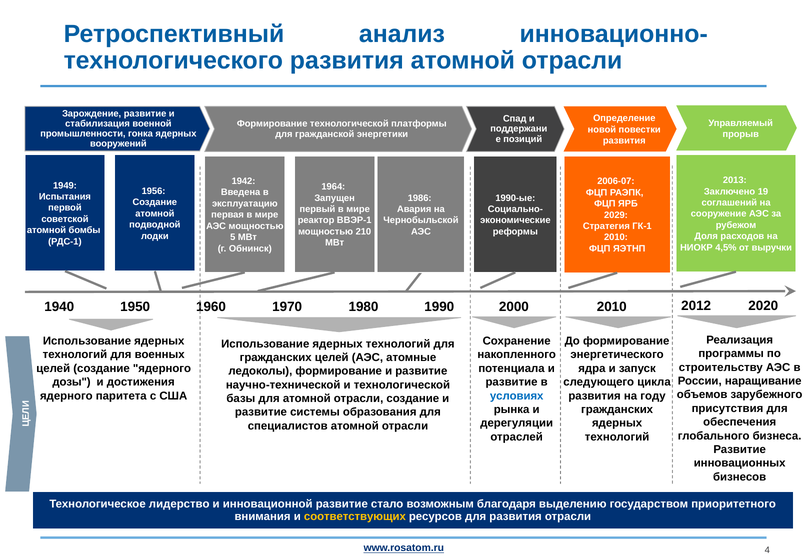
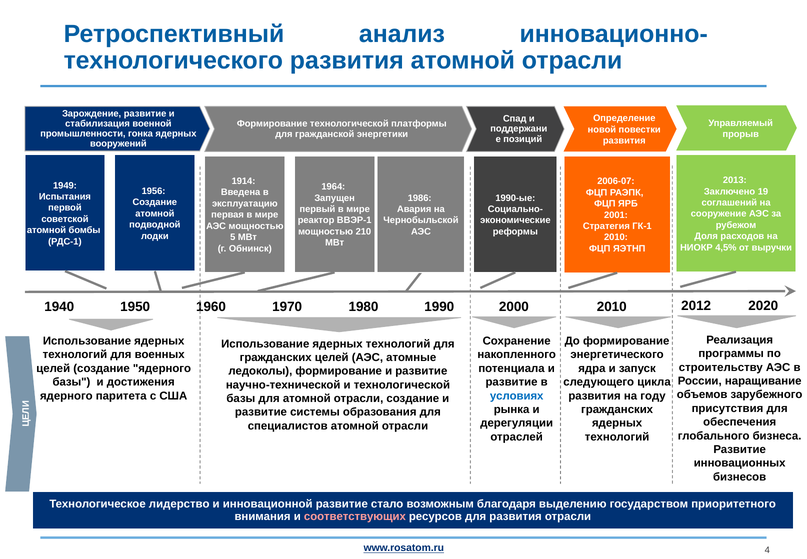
1942: 1942 -> 1914
2029: 2029 -> 2001
дозы at (72, 382): дозы -> базы
соответствующих colour: yellow -> pink
